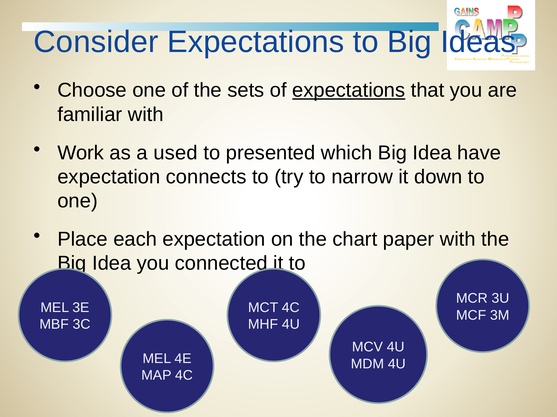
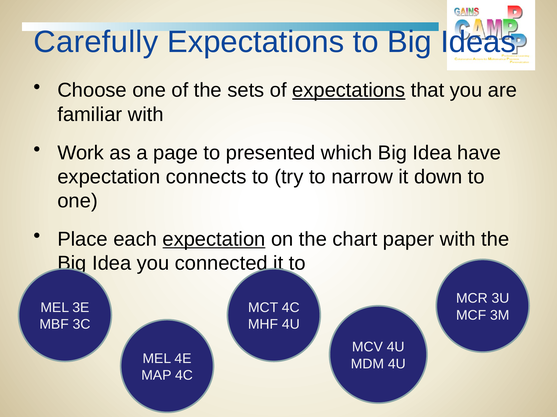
Consider: Consider -> Carefully
used: used -> page
expectation at (214, 240) underline: none -> present
